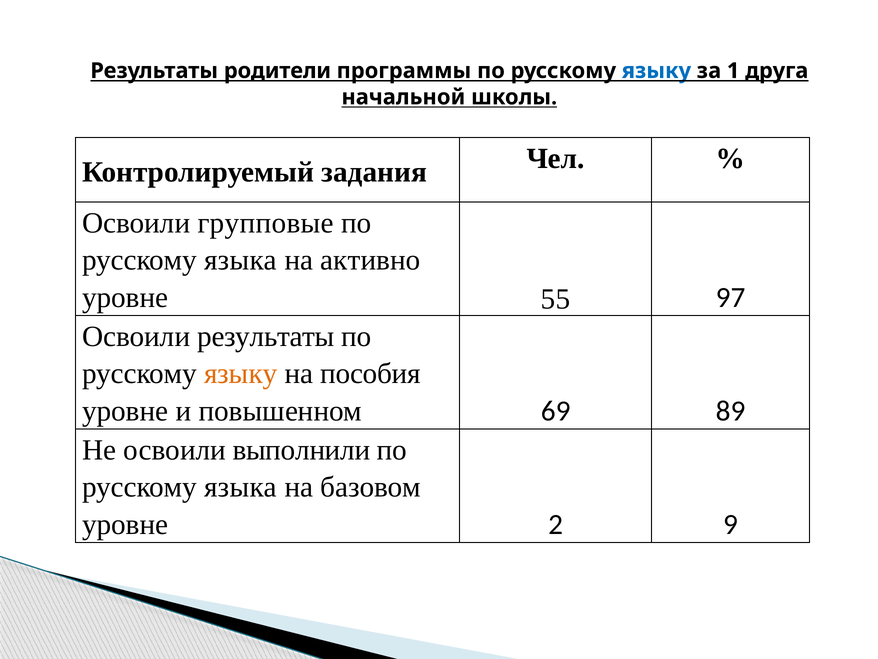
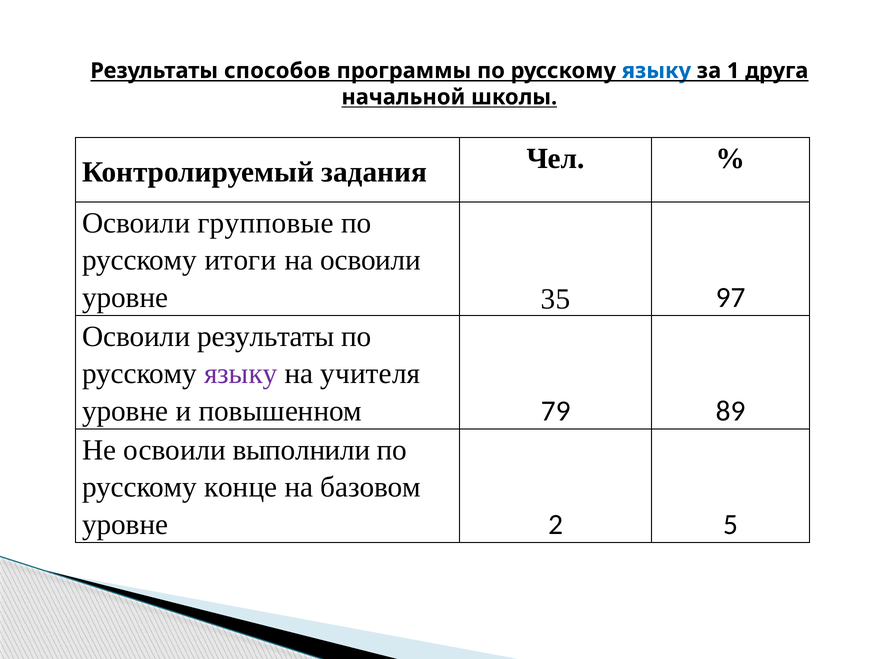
родители: родители -> способов
языка at (241, 260): языка -> итоги
на активно: активно -> освоили
55: 55 -> 35
языку at (241, 373) colour: orange -> purple
пособия: пособия -> учителя
69: 69 -> 79
языка at (241, 487): языка -> конце
9: 9 -> 5
